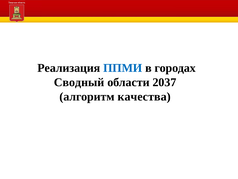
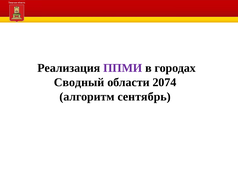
ППМИ colour: blue -> purple
2037: 2037 -> 2074
качества: качества -> сентябрь
